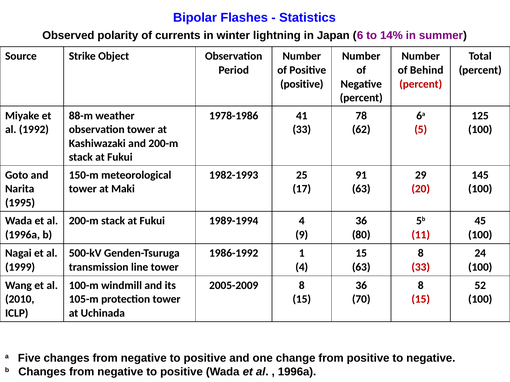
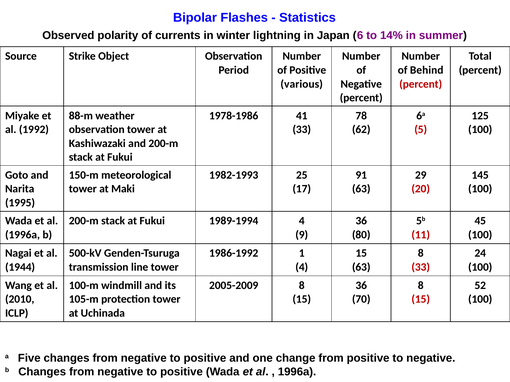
positive at (302, 84): positive -> various
1999: 1999 -> 1944
